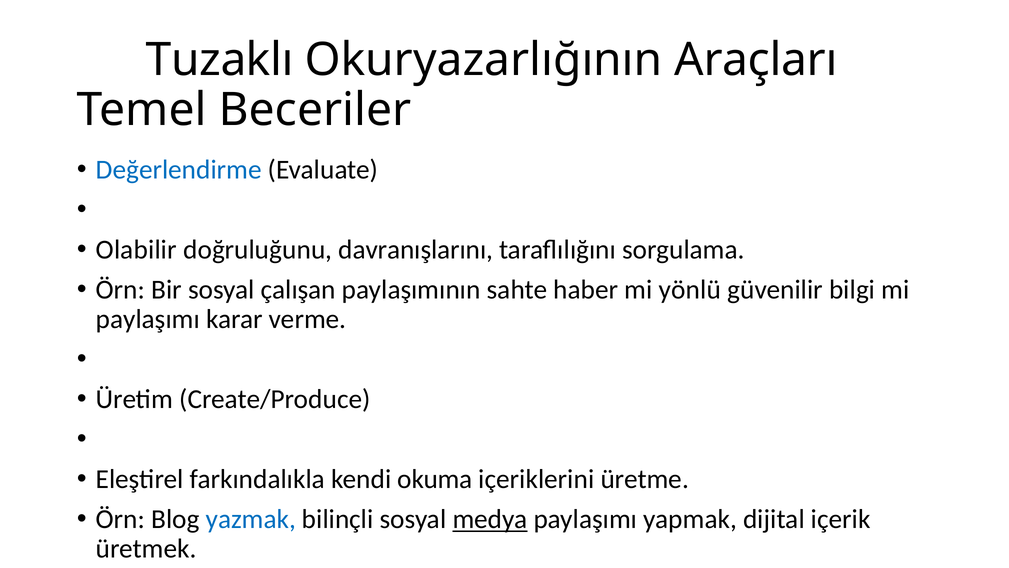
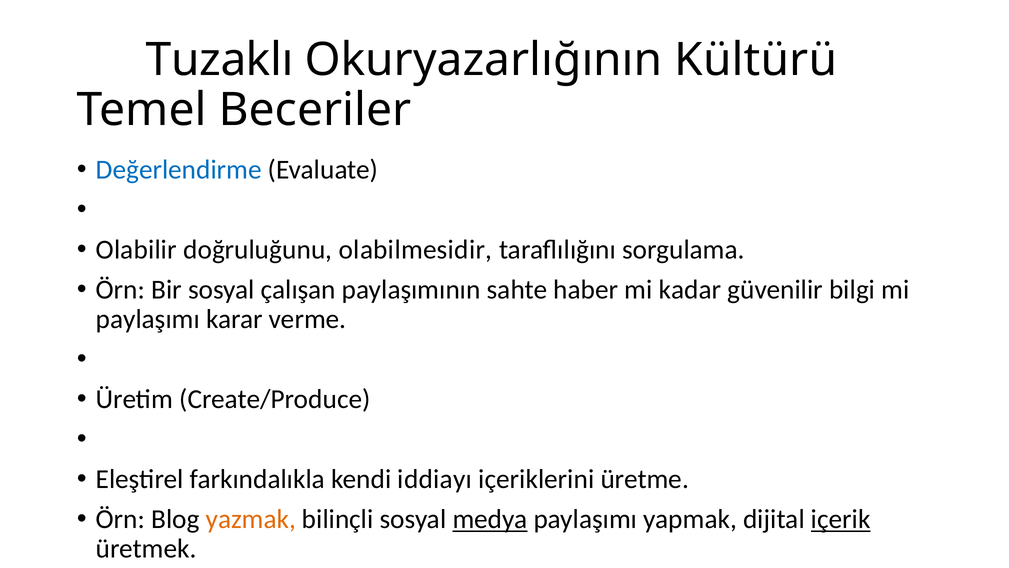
Araçları: Araçları -> Kültürü
davranışlarını: davranışlarını -> olabilmesidir
yönlü: yönlü -> kadar
okuma: okuma -> iddiayı
yazmak colour: blue -> orange
içerik underline: none -> present
